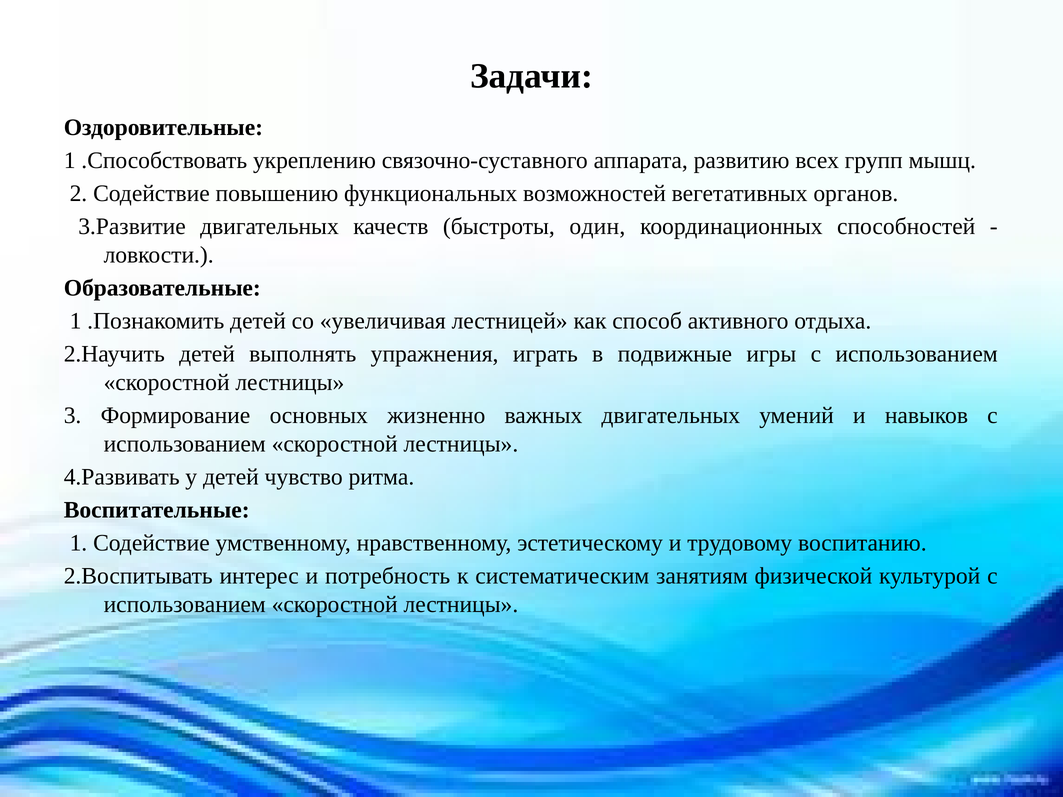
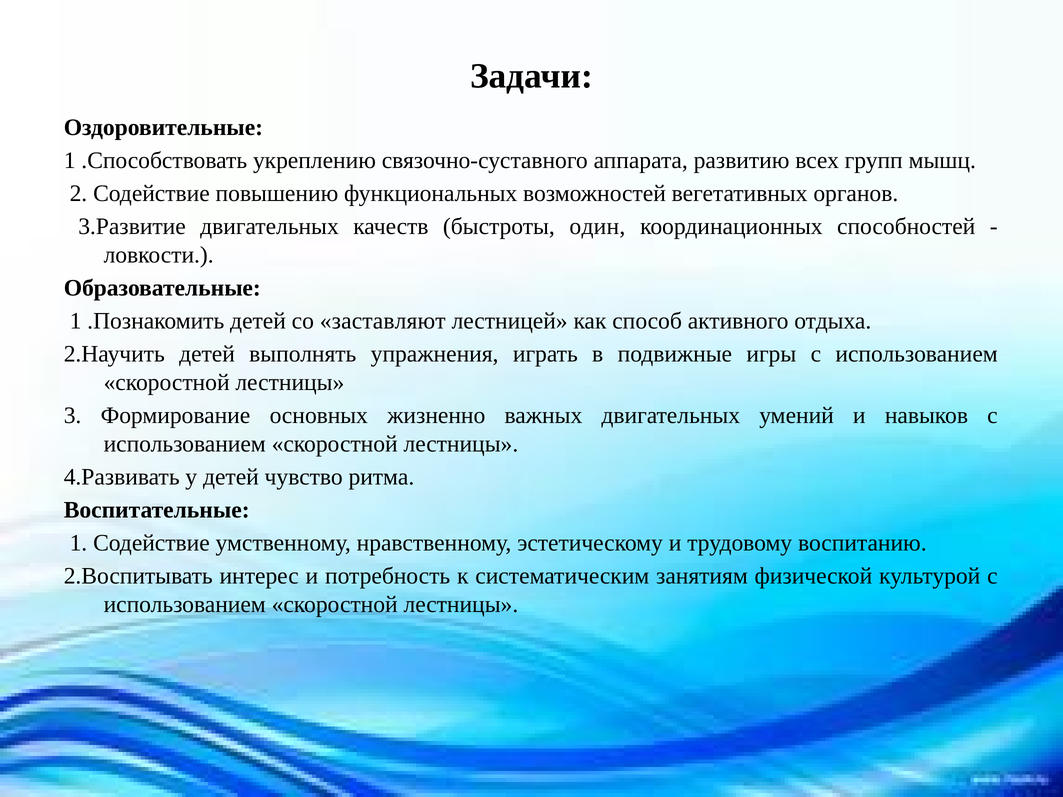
увеличивая: увеличивая -> заставляют
